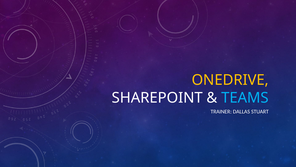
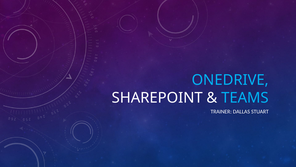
ONEDRIVE colour: yellow -> light blue
